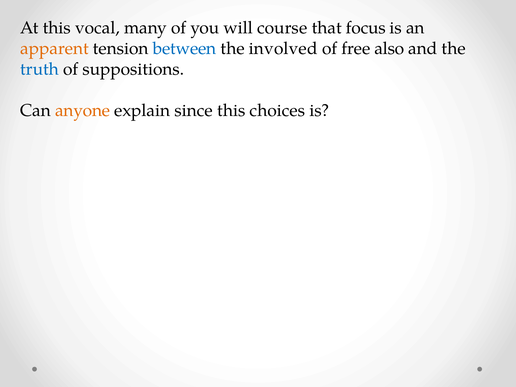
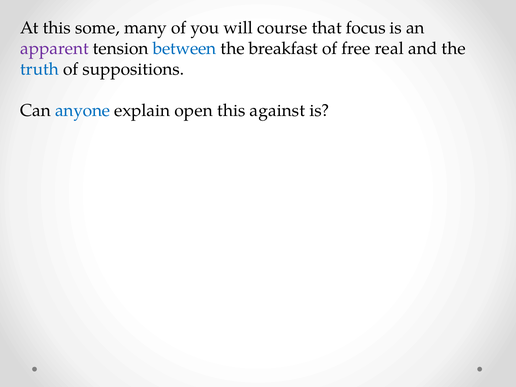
vocal: vocal -> some
apparent colour: orange -> purple
involved: involved -> breakfast
also: also -> real
anyone colour: orange -> blue
since: since -> open
choices: choices -> against
